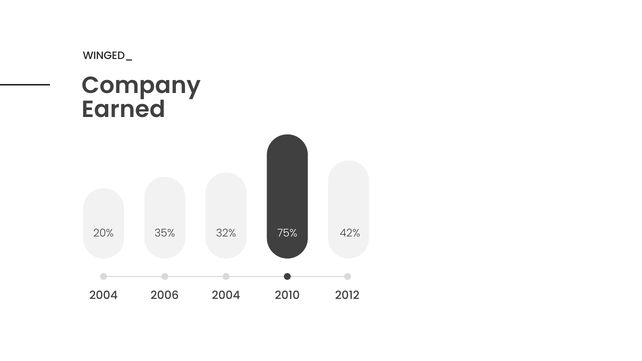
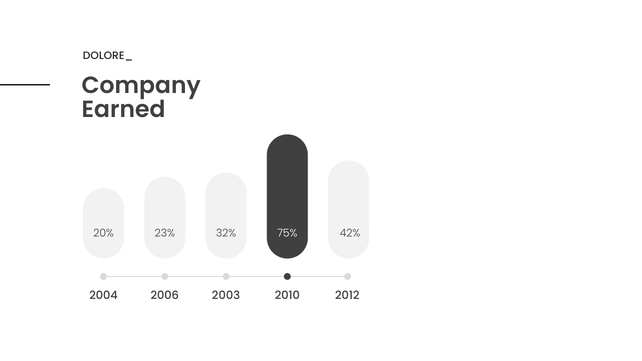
WINGED_: WINGED_ -> DOLORE_
35%: 35% -> 23%
2006 2004: 2004 -> 2003
